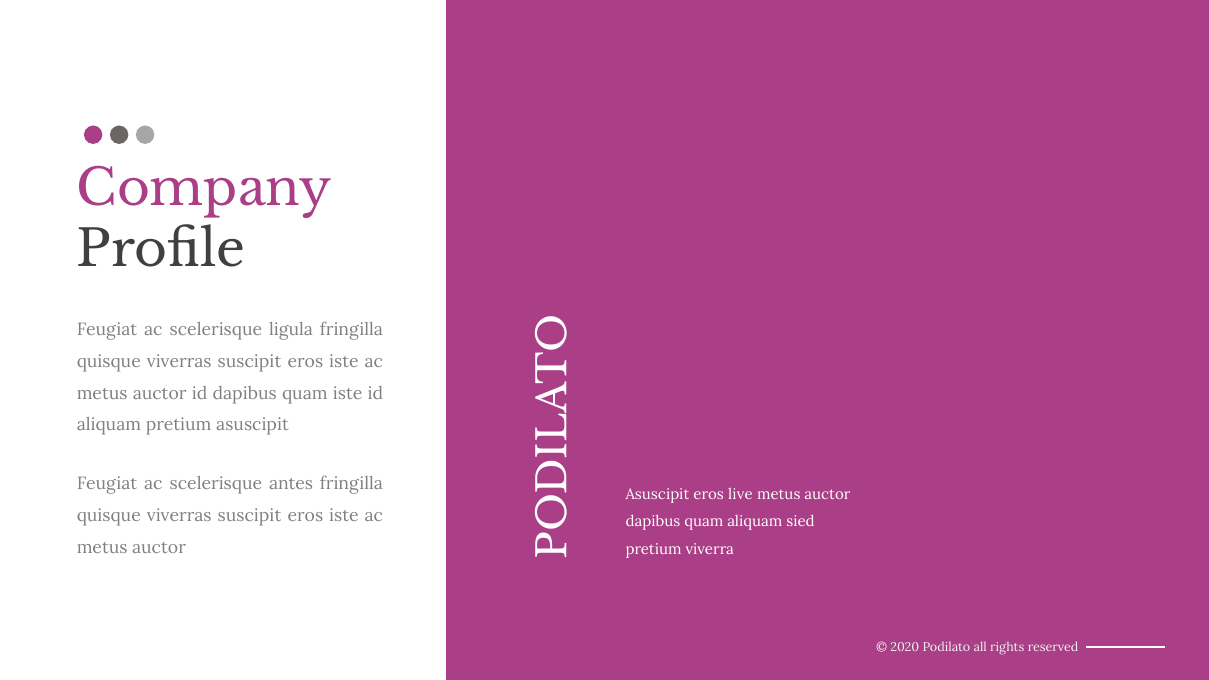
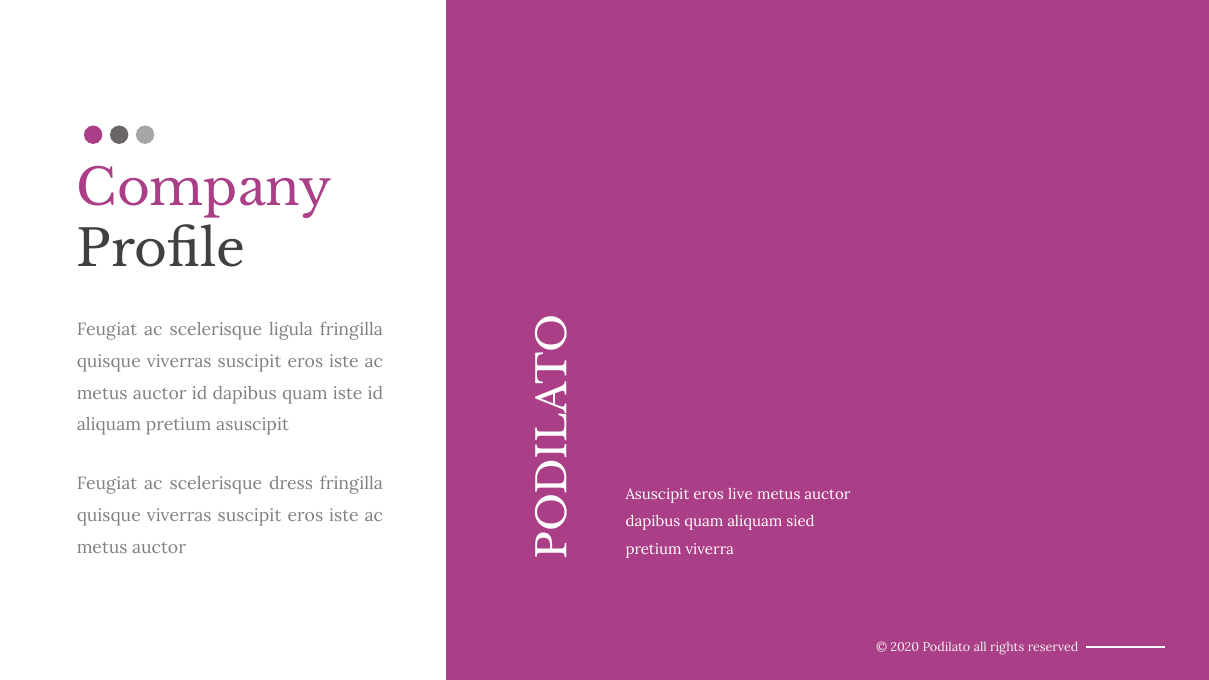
antes: antes -> dress
